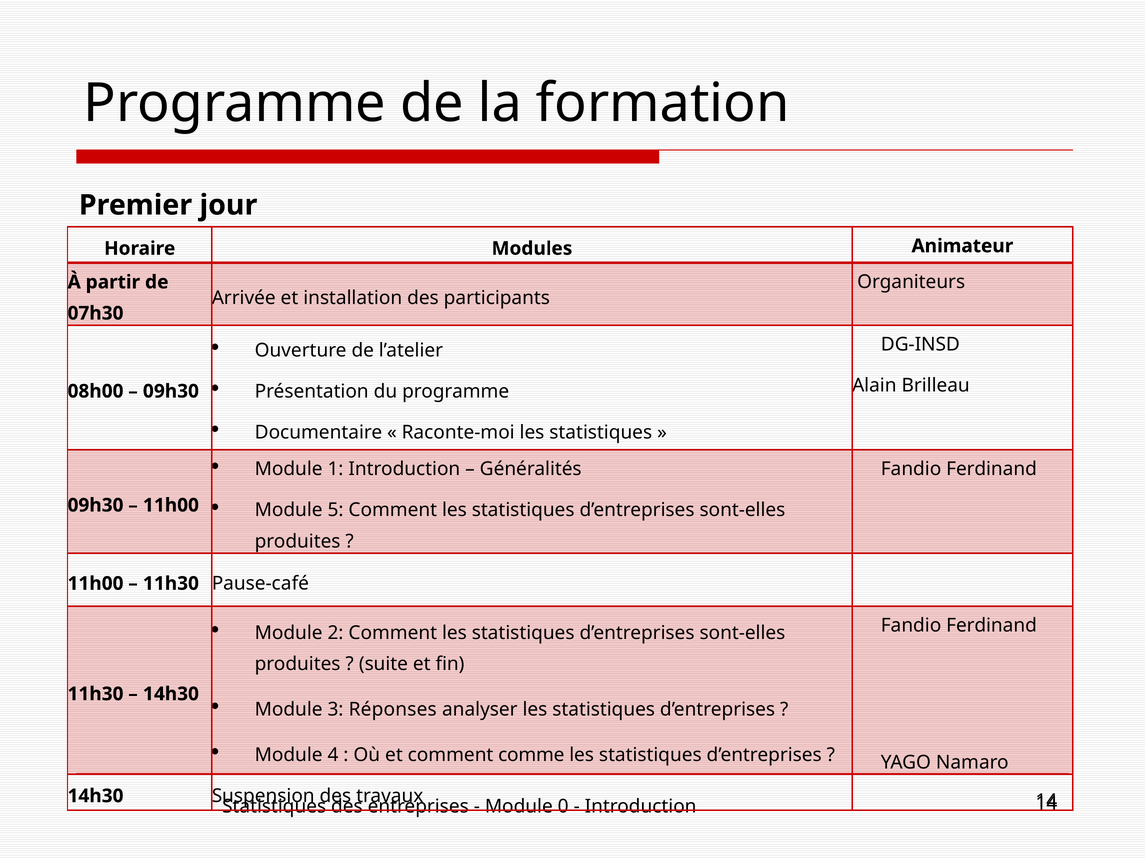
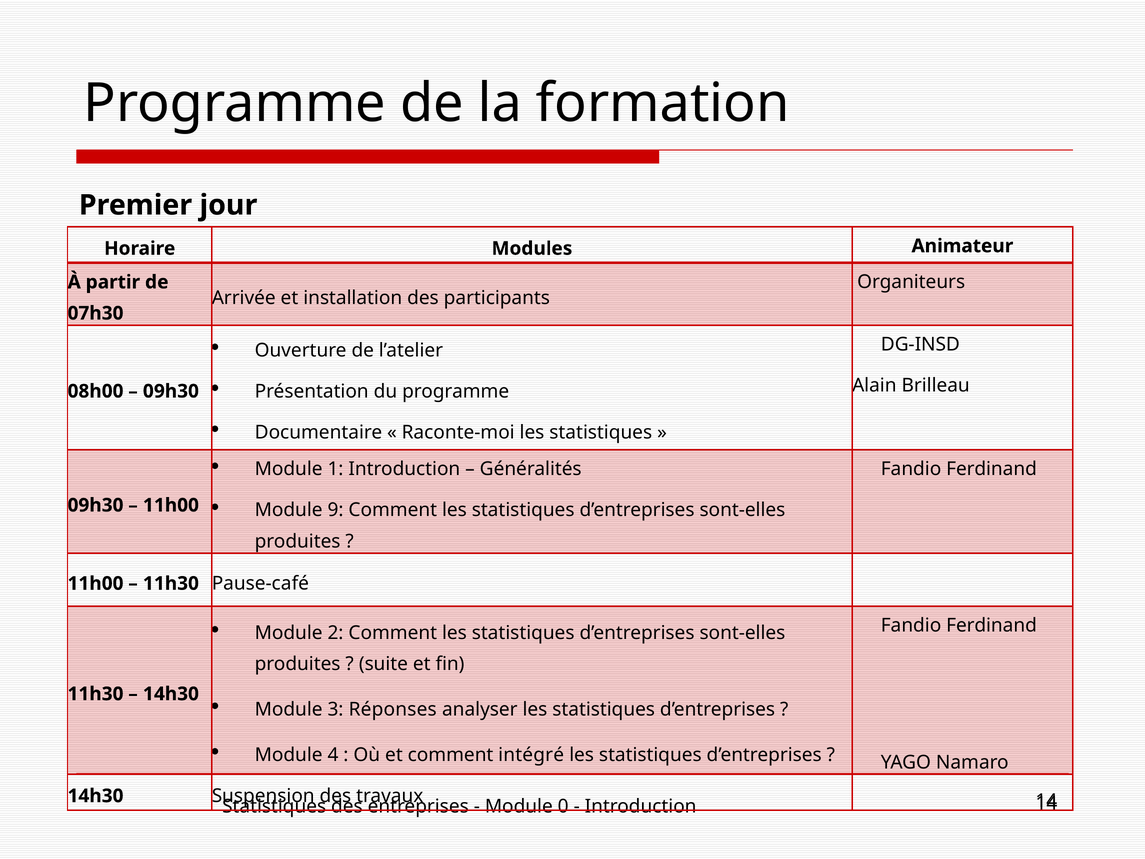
5: 5 -> 9
comme: comme -> intégré
